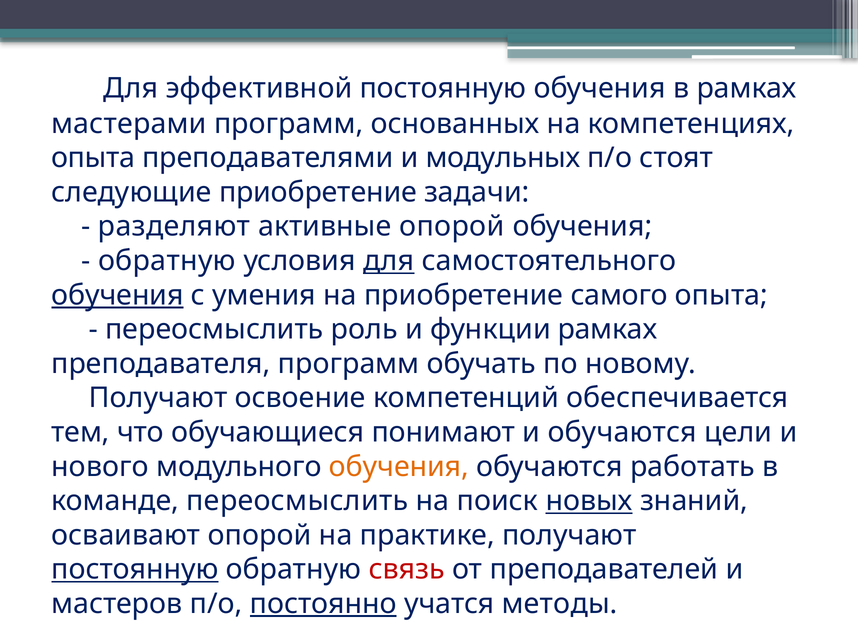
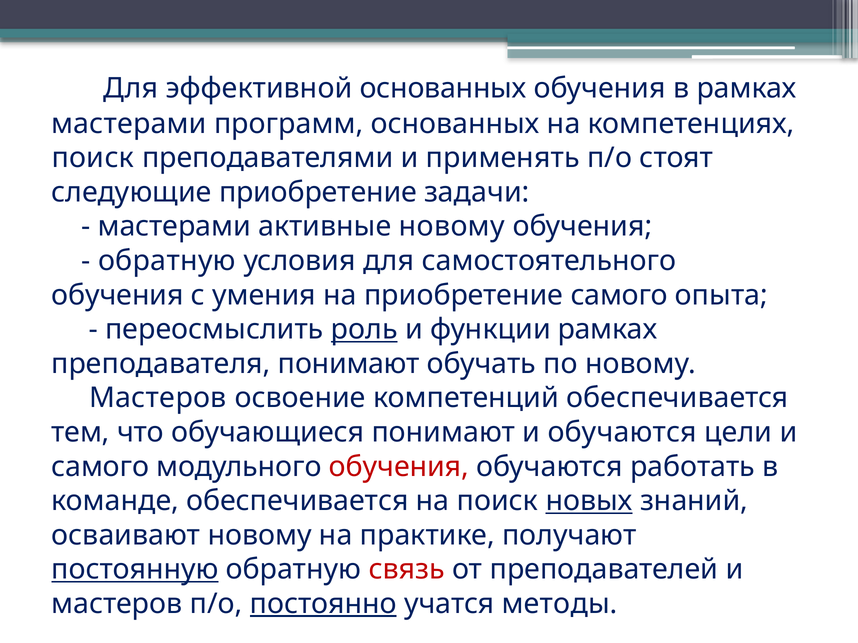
эффективной постоянную: постоянную -> основанных
опыта at (93, 158): опыта -> поиск
модульных: модульных -> применять
разделяют at (174, 227): разделяют -> мастерами
активные опорой: опорой -> новому
для at (389, 261) underline: present -> none
обучения at (117, 295) underline: present -> none
роль underline: none -> present
преподавателя программ: программ -> понимают
Получают at (158, 398): Получают -> Мастеров
нового at (100, 467): нового -> самого
обучения at (399, 467) colour: orange -> red
команде переосмыслить: переосмыслить -> обеспечивается
осваивают опорой: опорой -> новому
